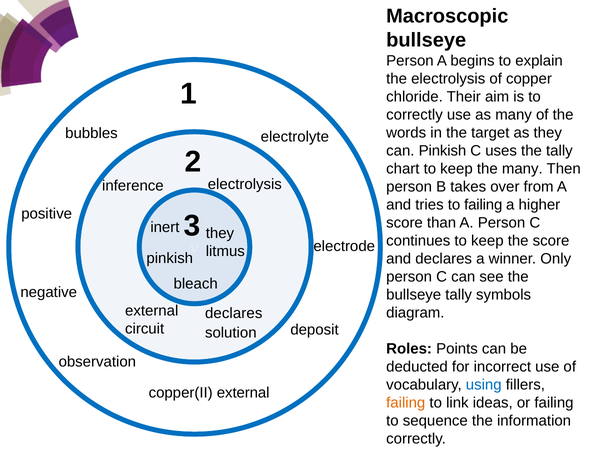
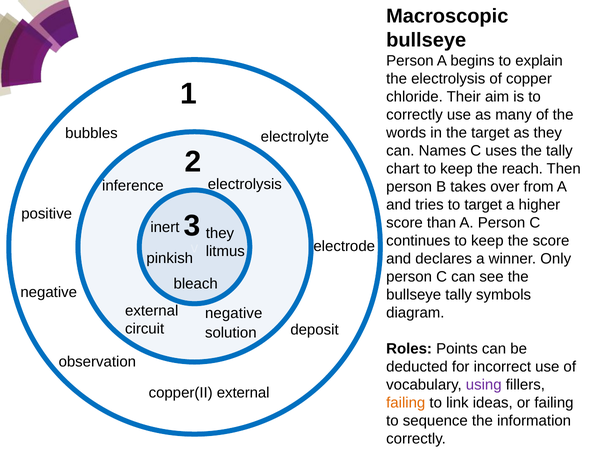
can Pinkish: Pinkish -> Names
the many: many -> reach
to failing: failing -> target
declares at (234, 313): declares -> negative
using colour: blue -> purple
